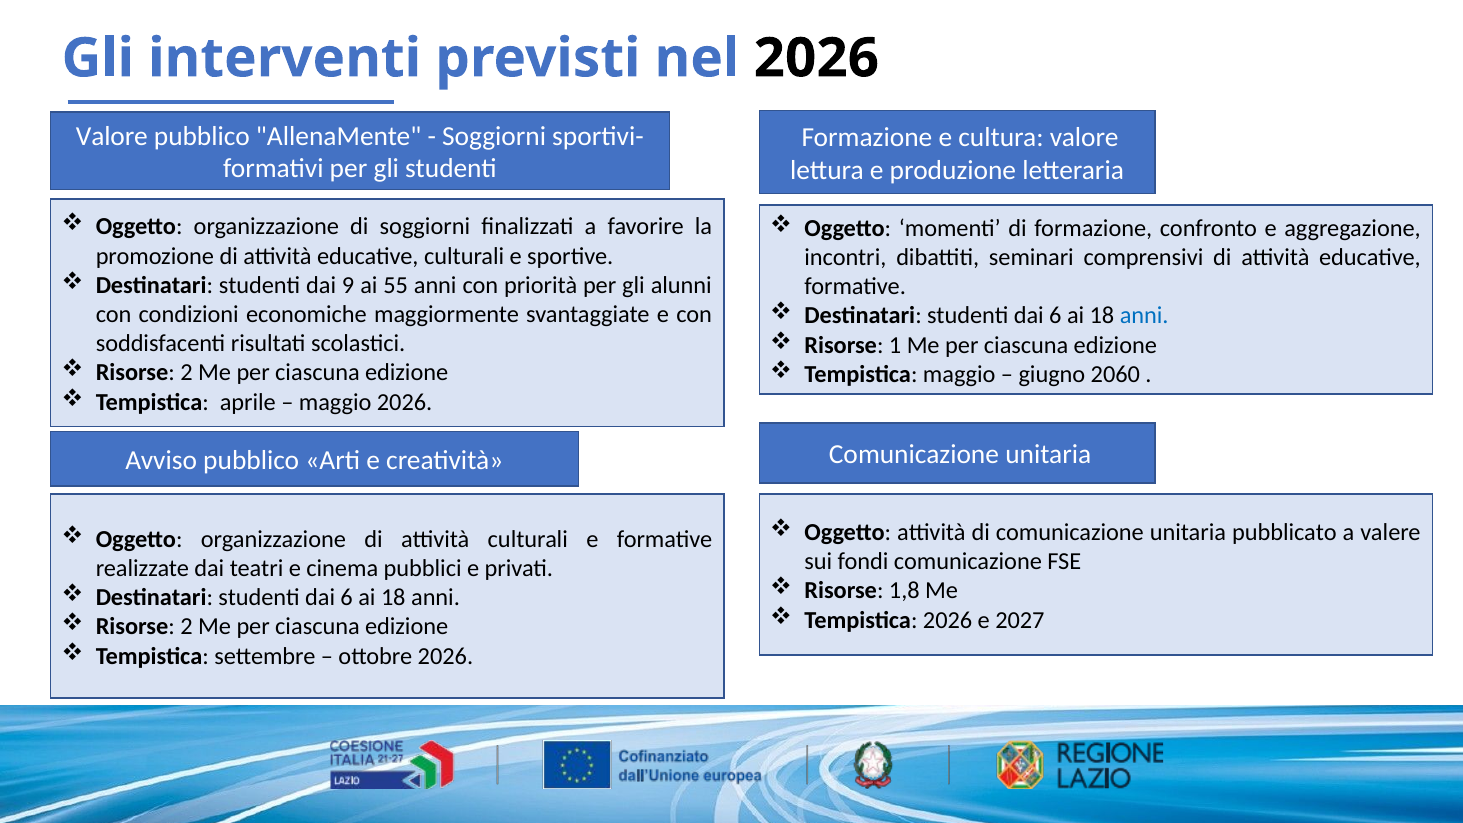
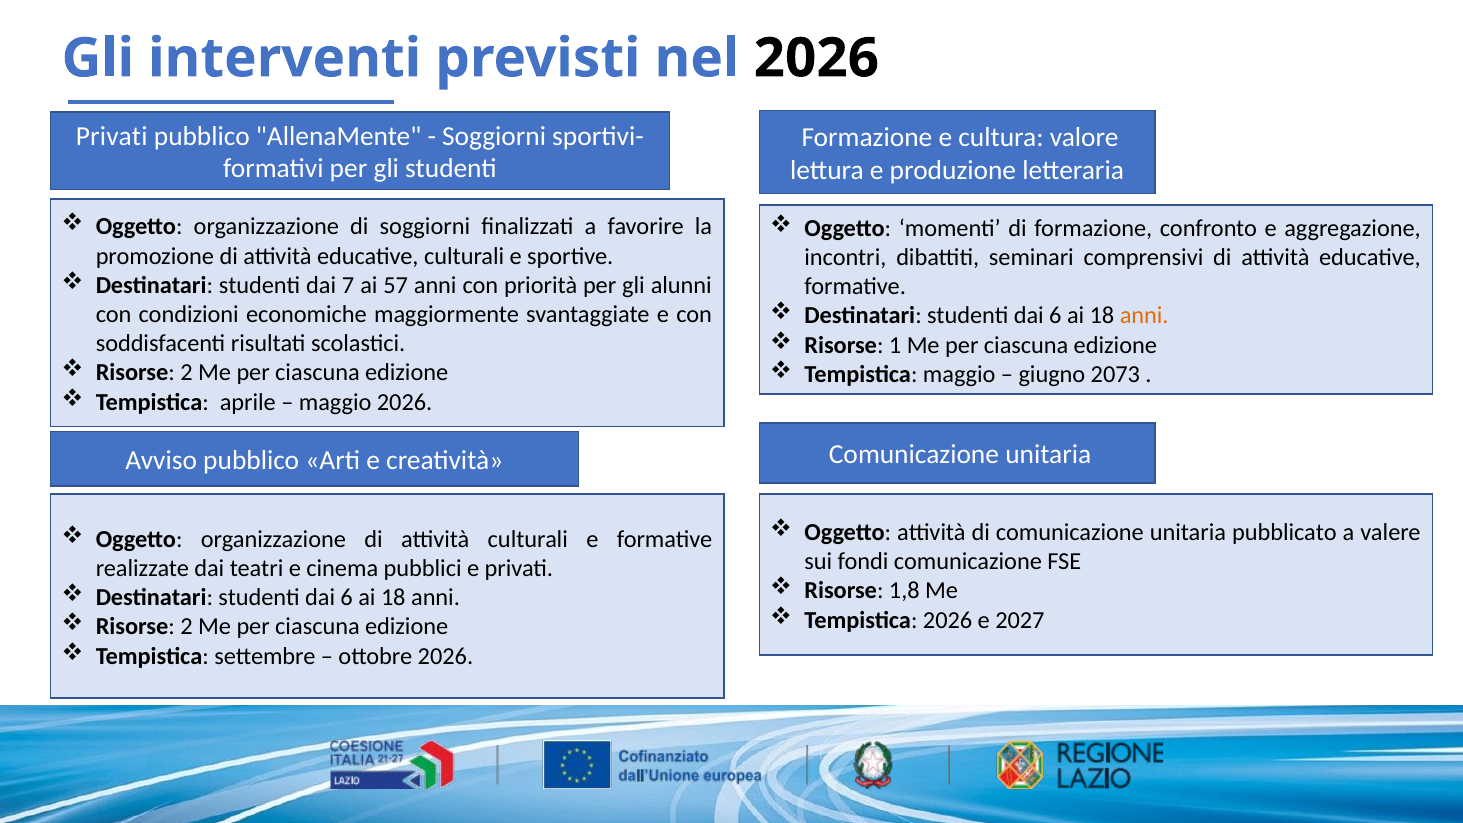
Valore at (112, 136): Valore -> Privati
9: 9 -> 7
55: 55 -> 57
anni at (1144, 316) colour: blue -> orange
2060: 2060 -> 2073
